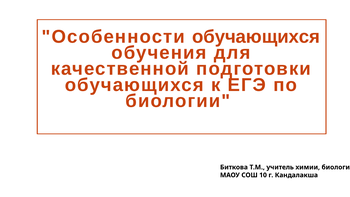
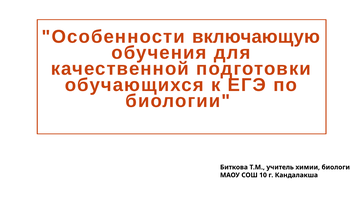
Особенности обучающихся: обучающихся -> включающую
